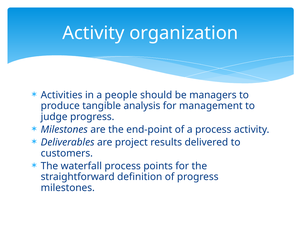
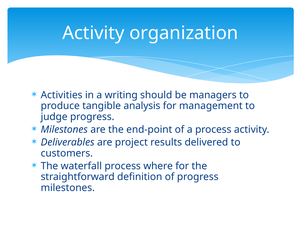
people: people -> writing
points: points -> where
